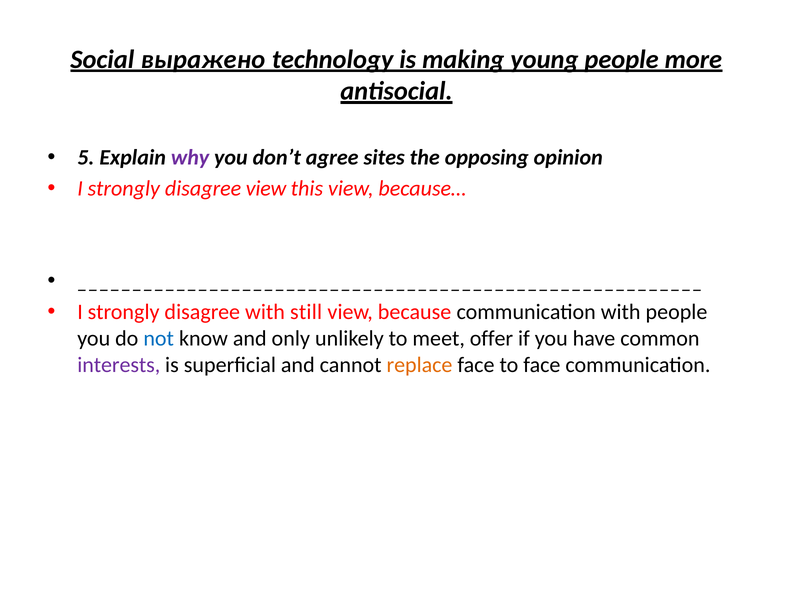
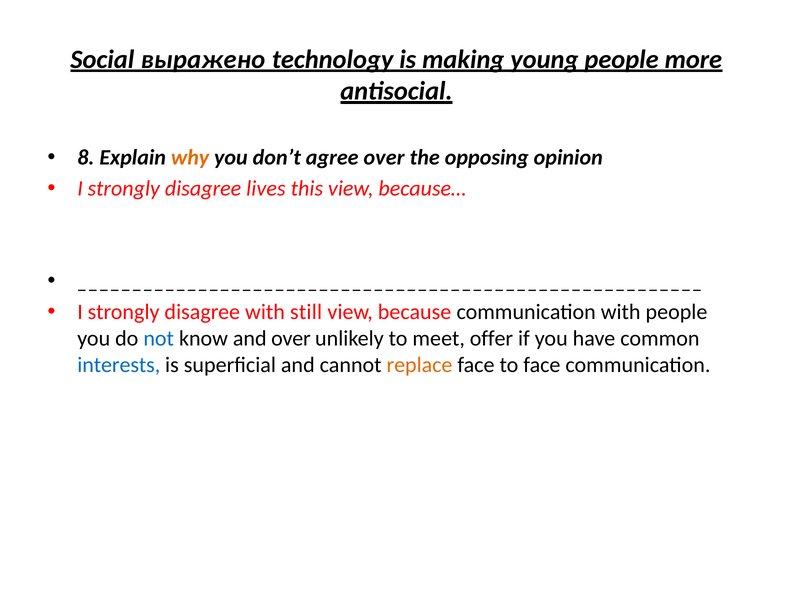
5: 5 -> 8
why colour: purple -> orange
agree sites: sites -> over
disagree view: view -> lives
and only: only -> over
interests colour: purple -> blue
